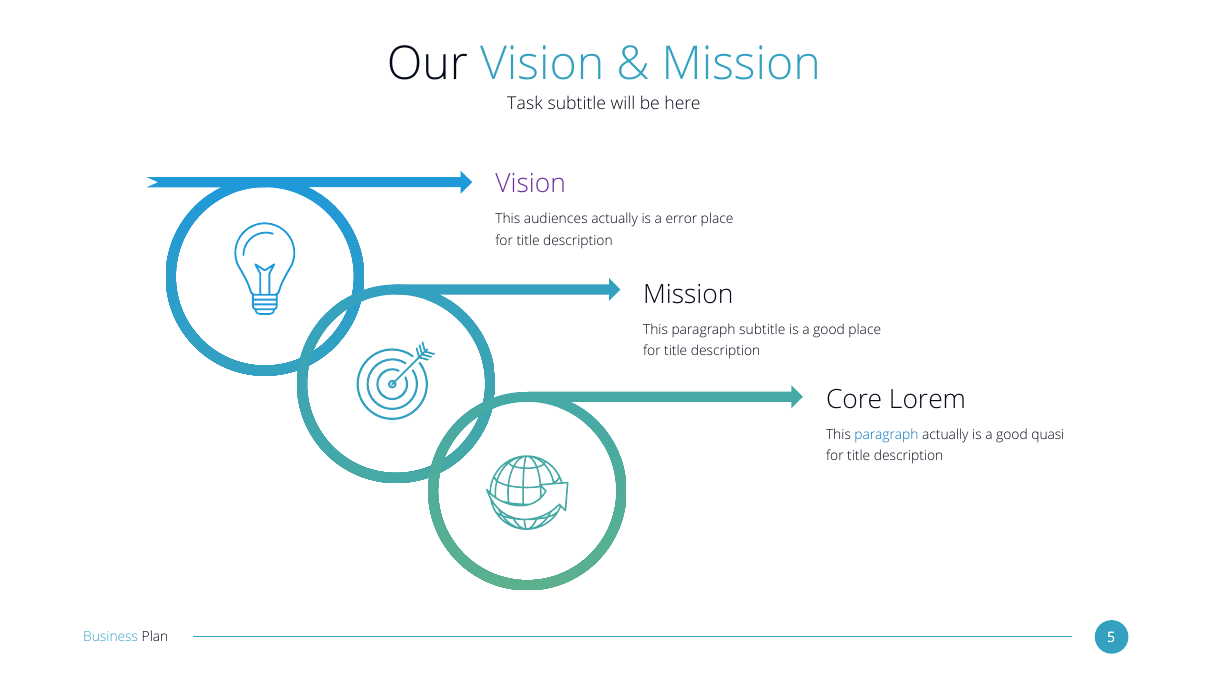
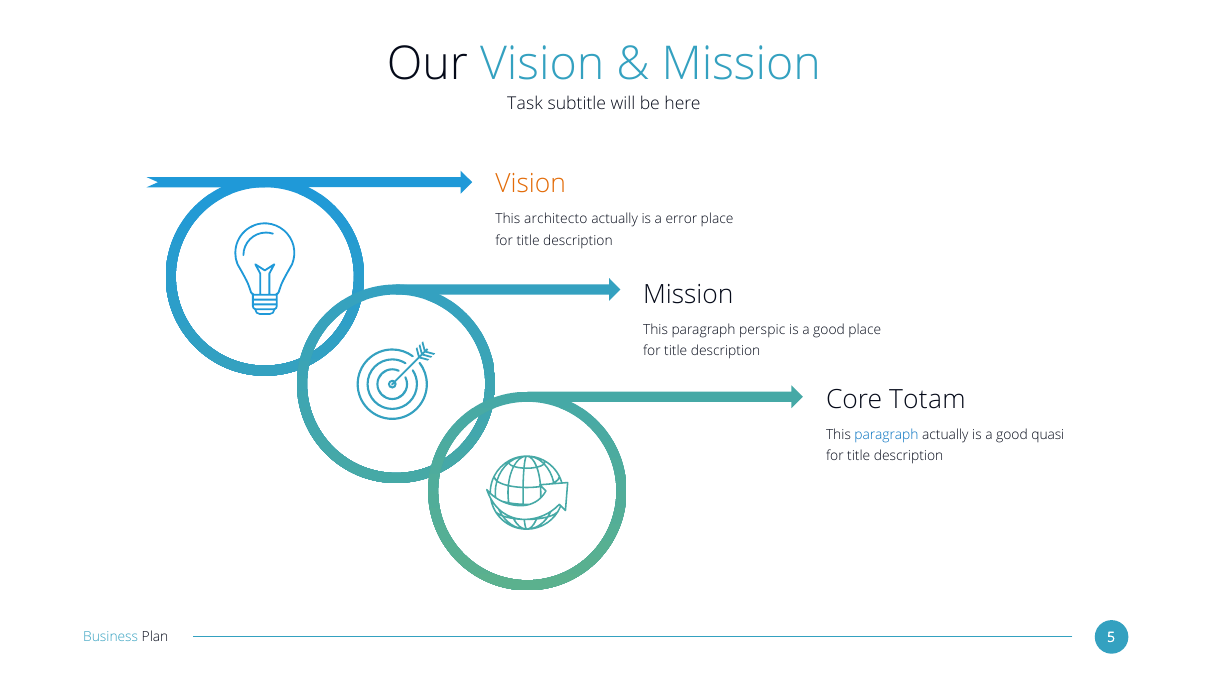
Vision at (531, 184) colour: purple -> orange
audiences: audiences -> architecto
paragraph subtitle: subtitle -> perspic
Lorem: Lorem -> Totam
